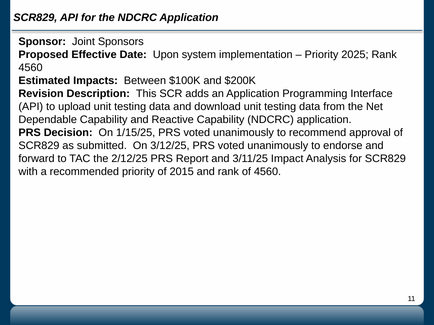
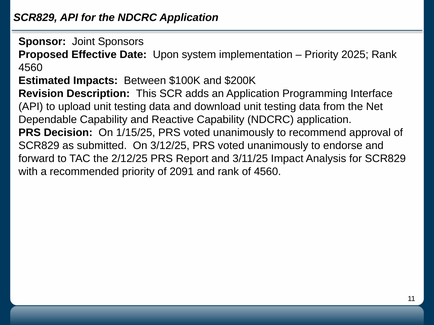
2015: 2015 -> 2091
